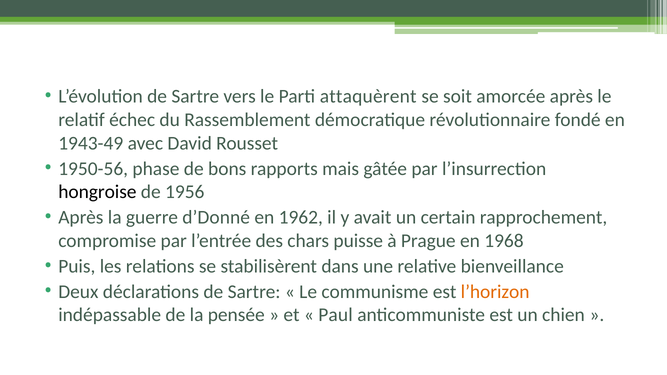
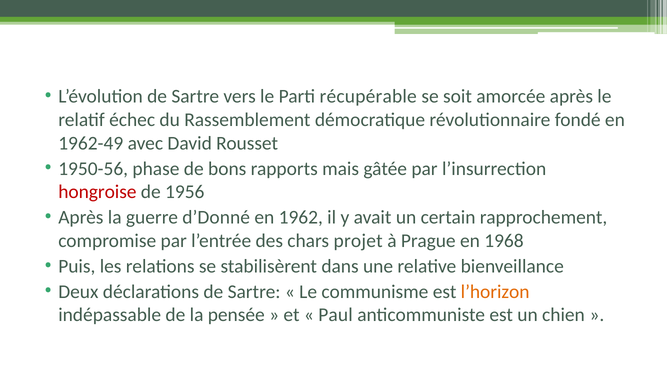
attaquèrent: attaquèrent -> récupérable
1943-49: 1943-49 -> 1962-49
hongroise colour: black -> red
puisse: puisse -> projet
